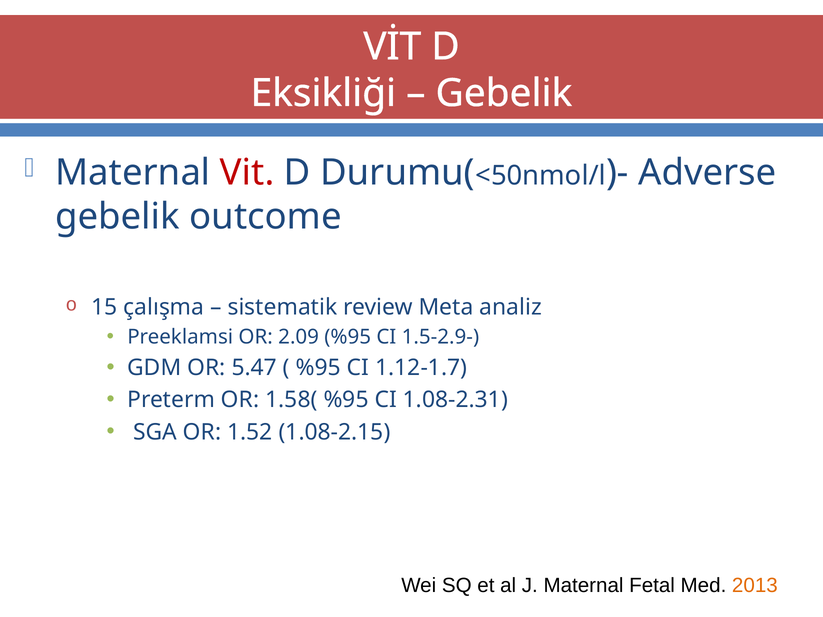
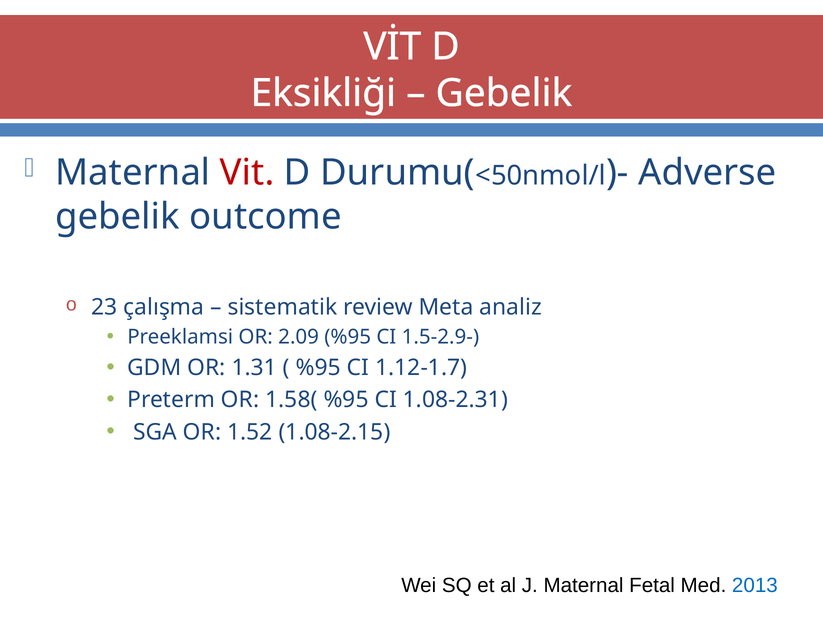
15: 15 -> 23
5.47: 5.47 -> 1.31
2013 colour: orange -> blue
